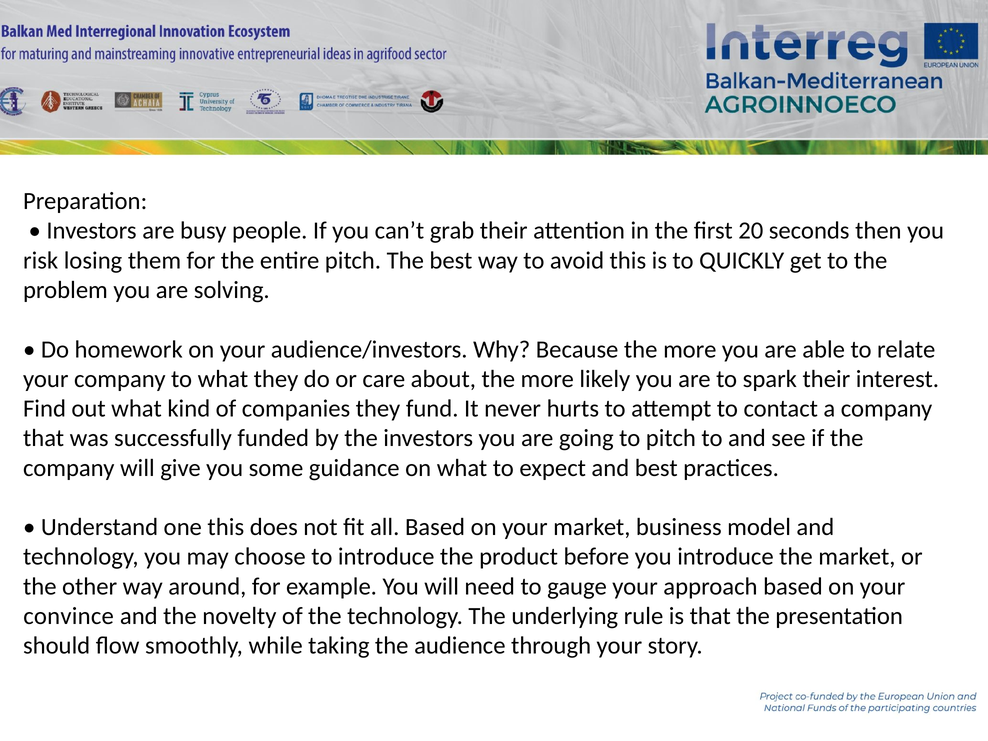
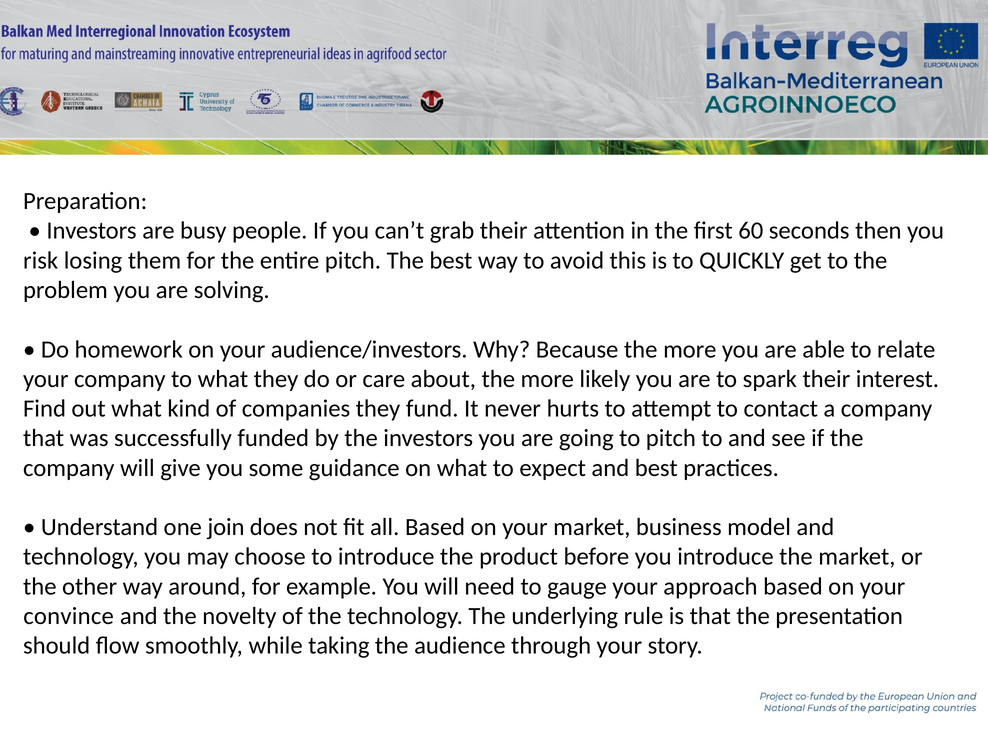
20: 20 -> 60
one this: this -> join
